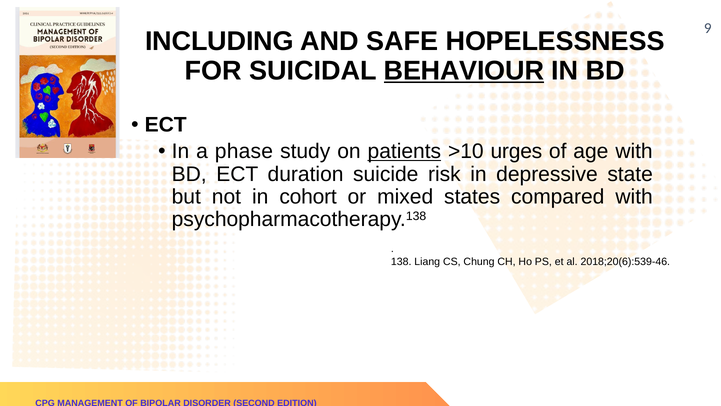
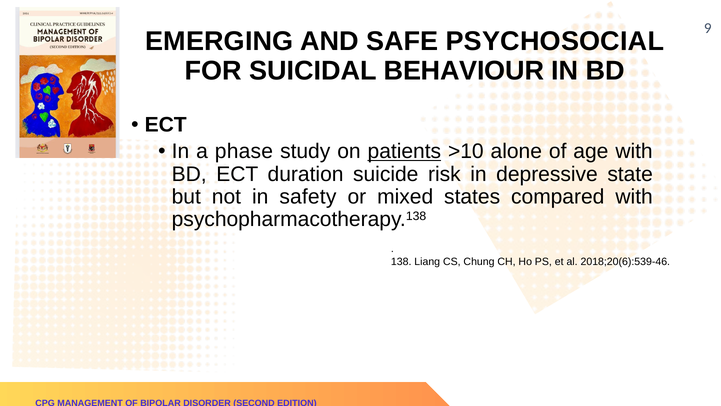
INCLUDING: INCLUDING -> EMERGING
HOPELESSNESS: HOPELESSNESS -> PSYCHOSOCIAL
BEHAVIOUR underline: present -> none
urges: urges -> alone
cohort: cohort -> safety
